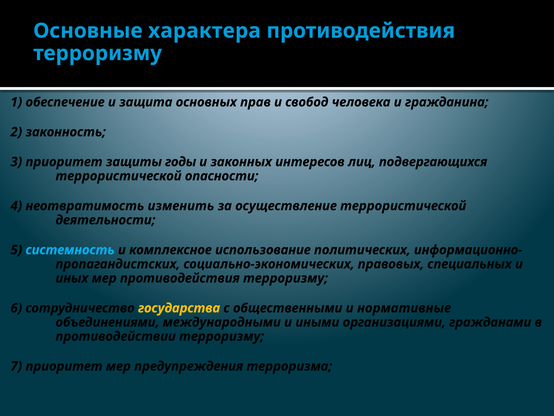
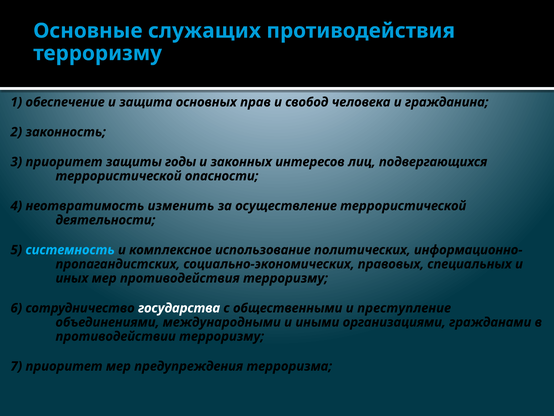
характера: характера -> служащих
государства colour: yellow -> white
нормативные: нормативные -> преступление
